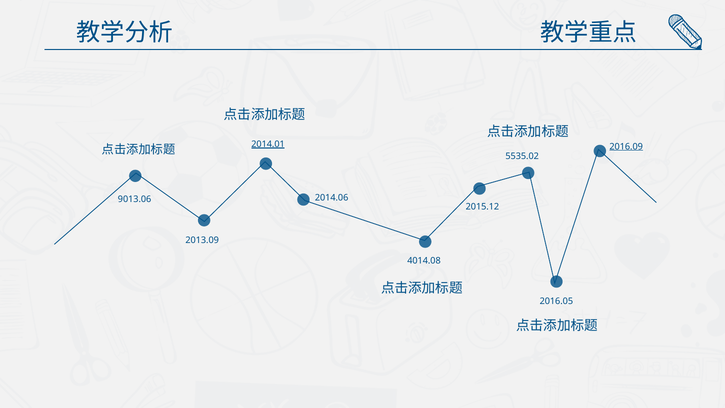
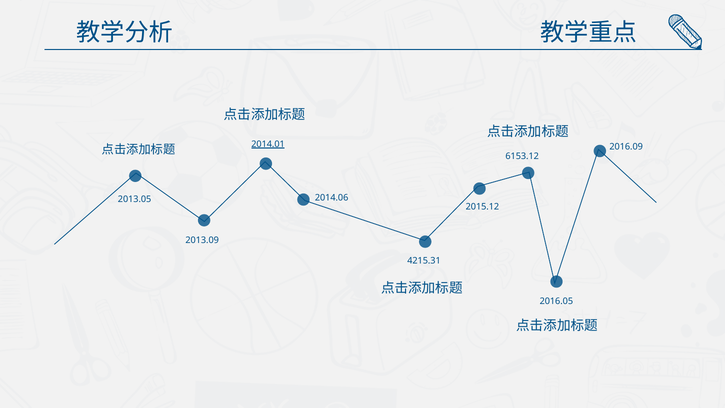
2016.09 underline: present -> none
5535.02: 5535.02 -> 6153.12
9013.06: 9013.06 -> 2013.05
4014.08: 4014.08 -> 4215.31
